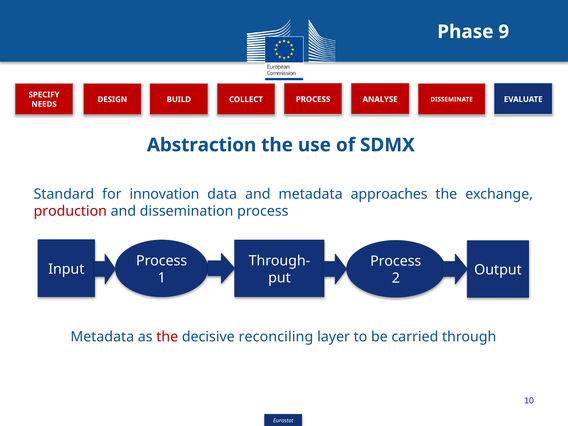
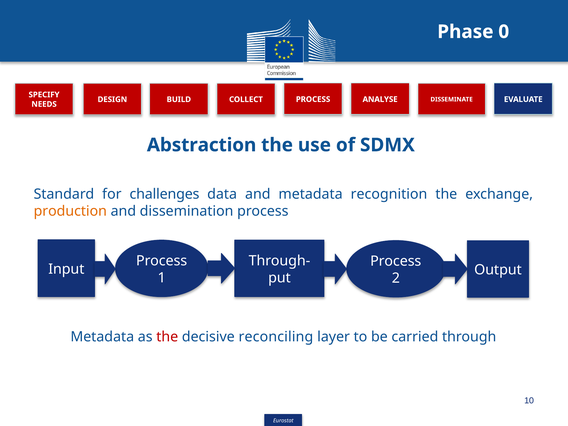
9: 9 -> 0
innovation: innovation -> challenges
approaches: approaches -> recognition
production colour: red -> orange
